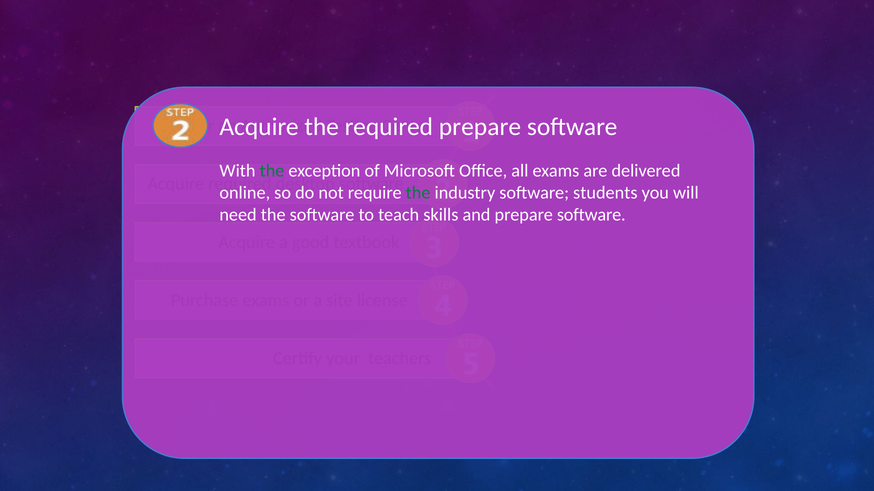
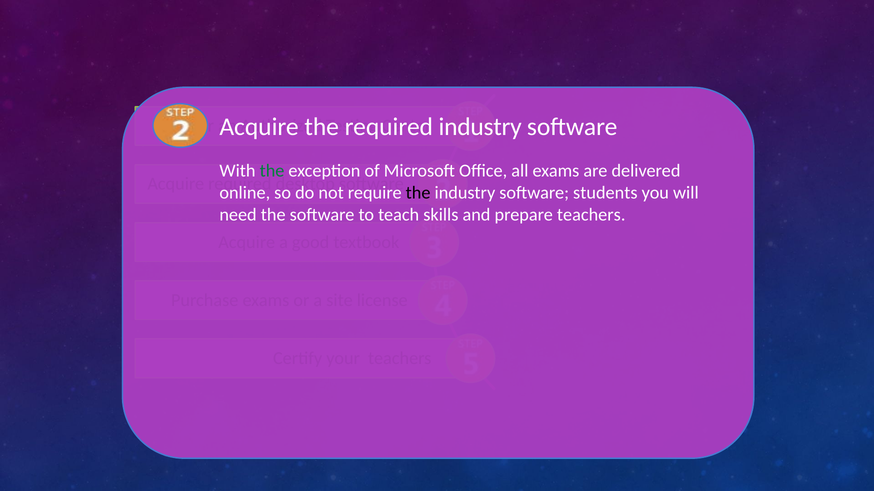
prepare at (480, 127): prepare -> industry
the at (418, 193) colour: green -> black
and prepare software: software -> teachers
